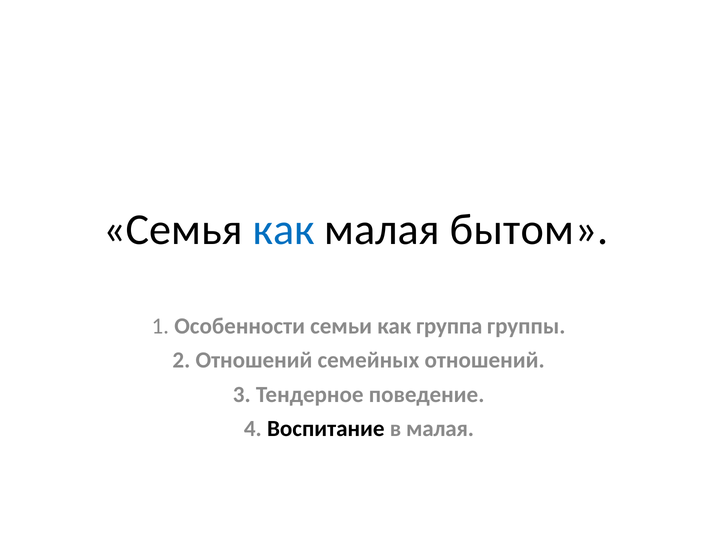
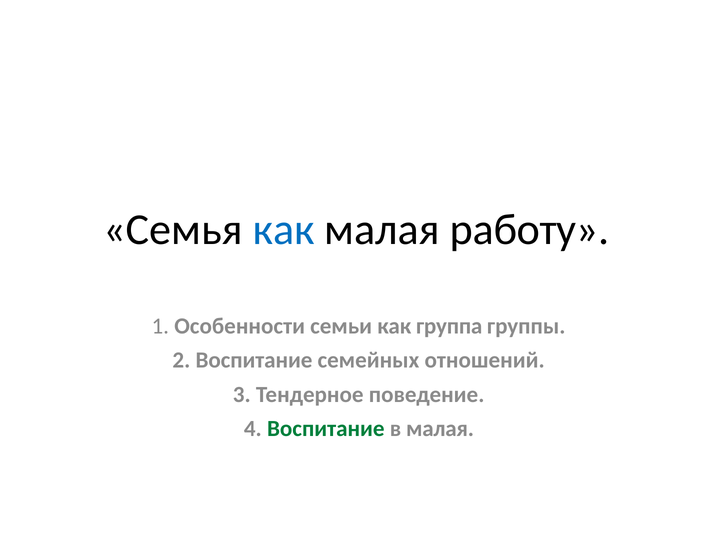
бытом: бытом -> работу
2 Отношений: Отношений -> Воспитание
Воспитание at (326, 429) colour: black -> green
